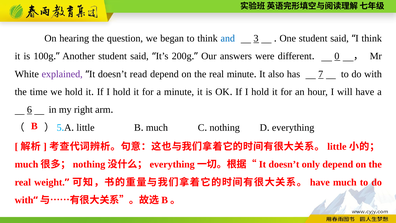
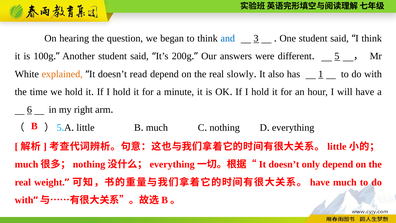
0: 0 -> 5
explained colour: purple -> orange
real minute: minute -> slowly
7: 7 -> 1
